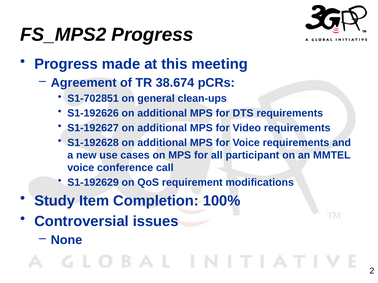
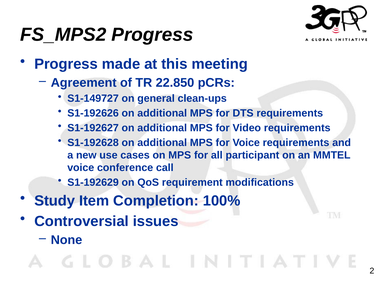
38.674: 38.674 -> 22.850
S1-702851: S1-702851 -> S1-149727
